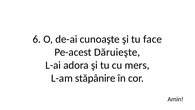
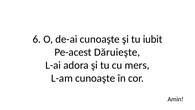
face: face -> iubit
L-am stăpânire: stăpânire -> cunoaşte
